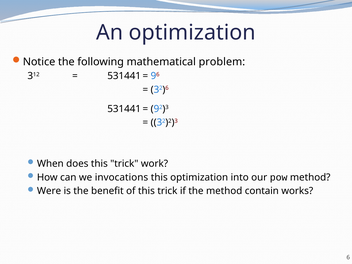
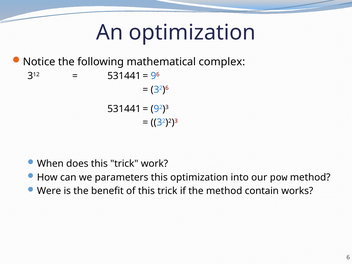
problem: problem -> complex
invocations: invocations -> parameters
